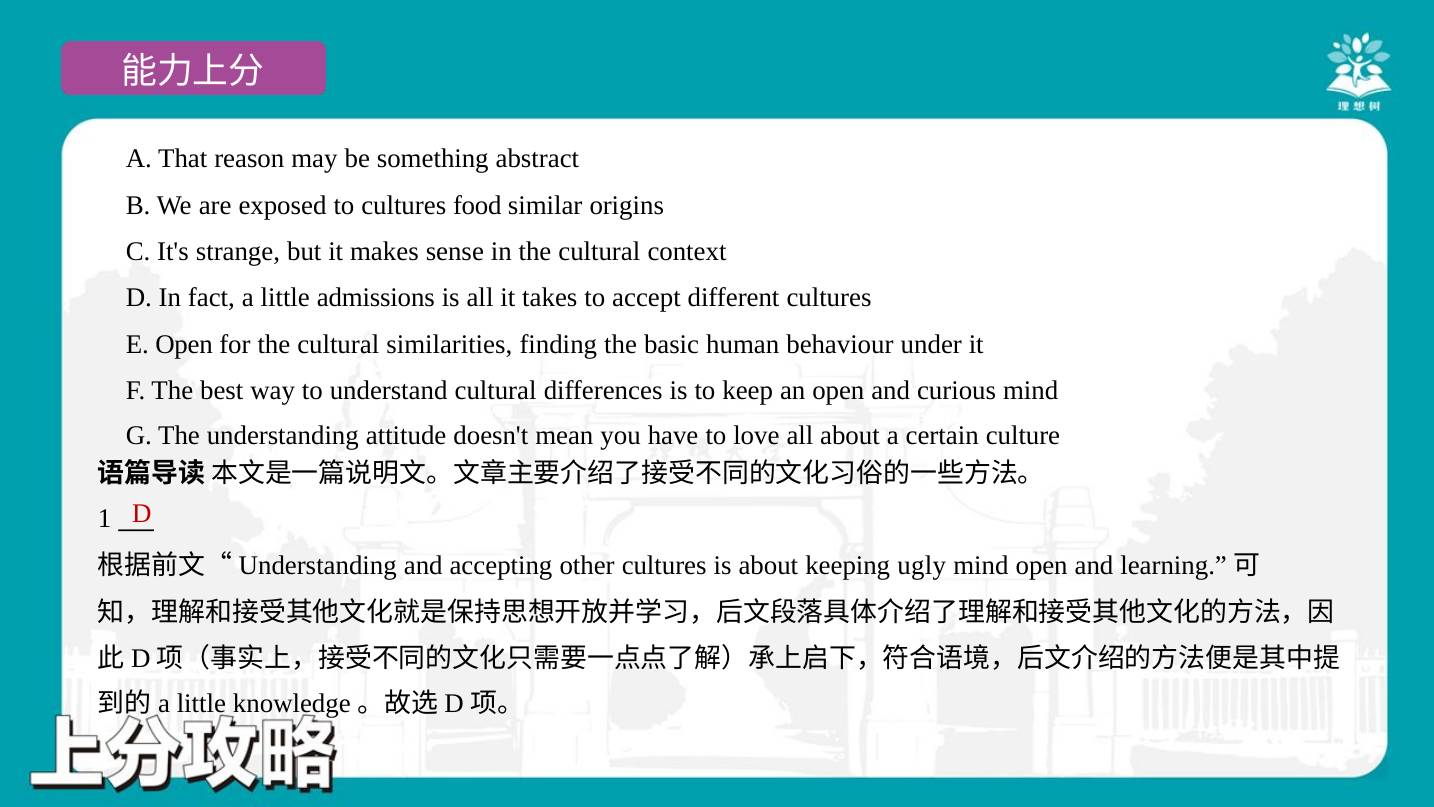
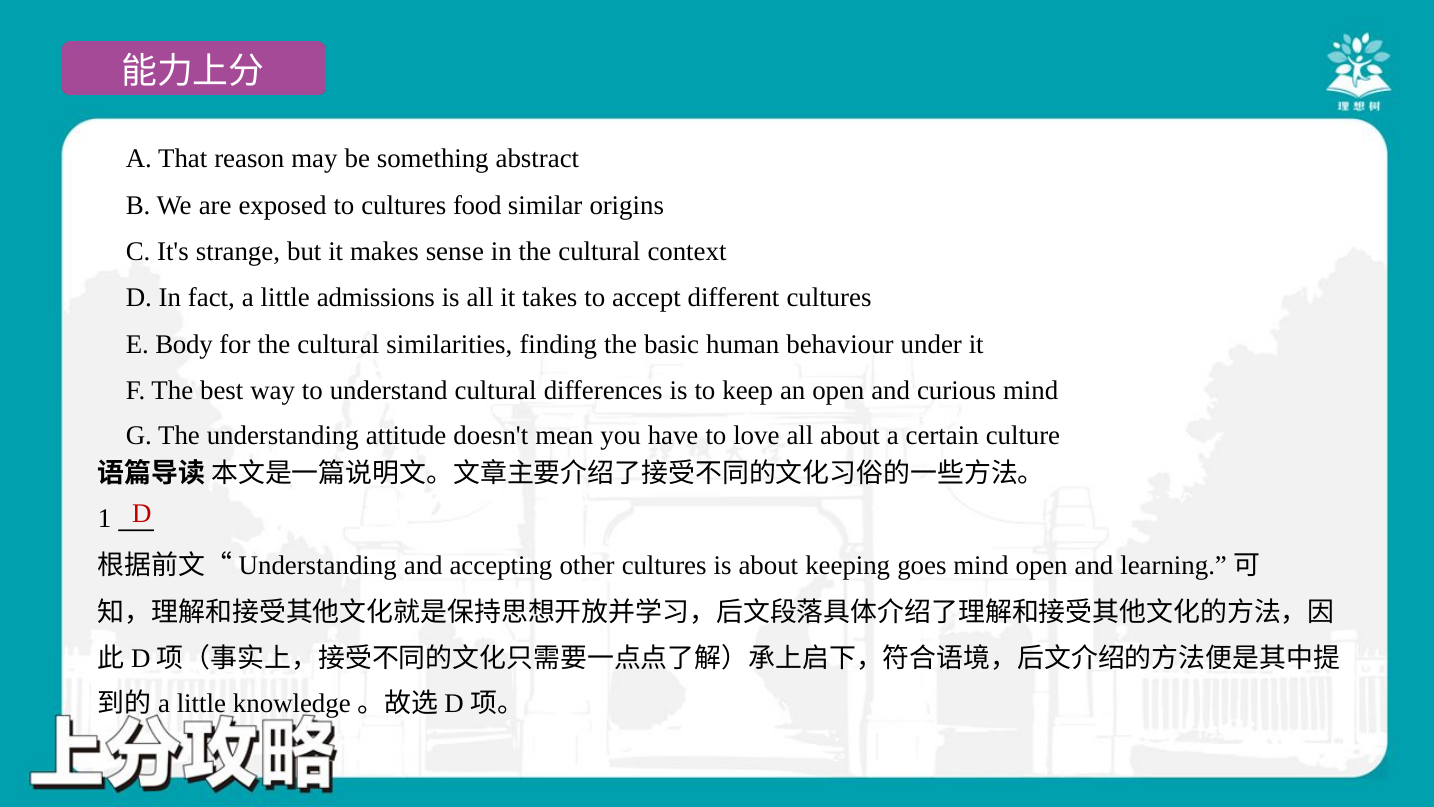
E Open: Open -> Body
ugly: ugly -> goes
